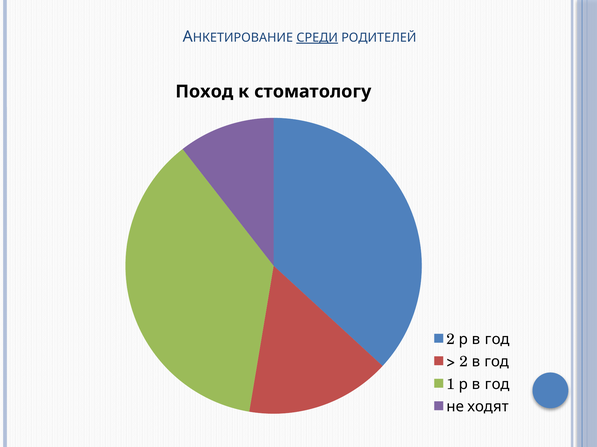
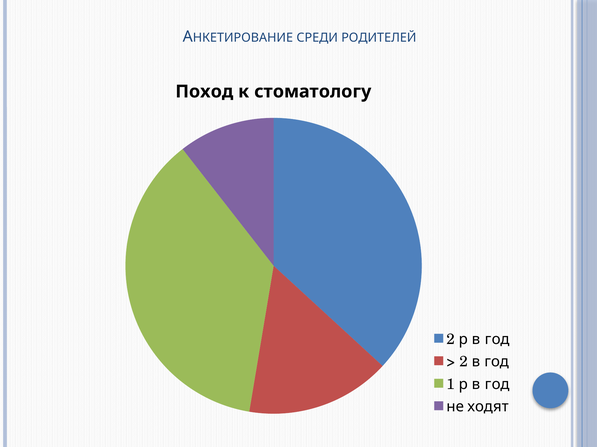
СРЕДИ underline: present -> none
